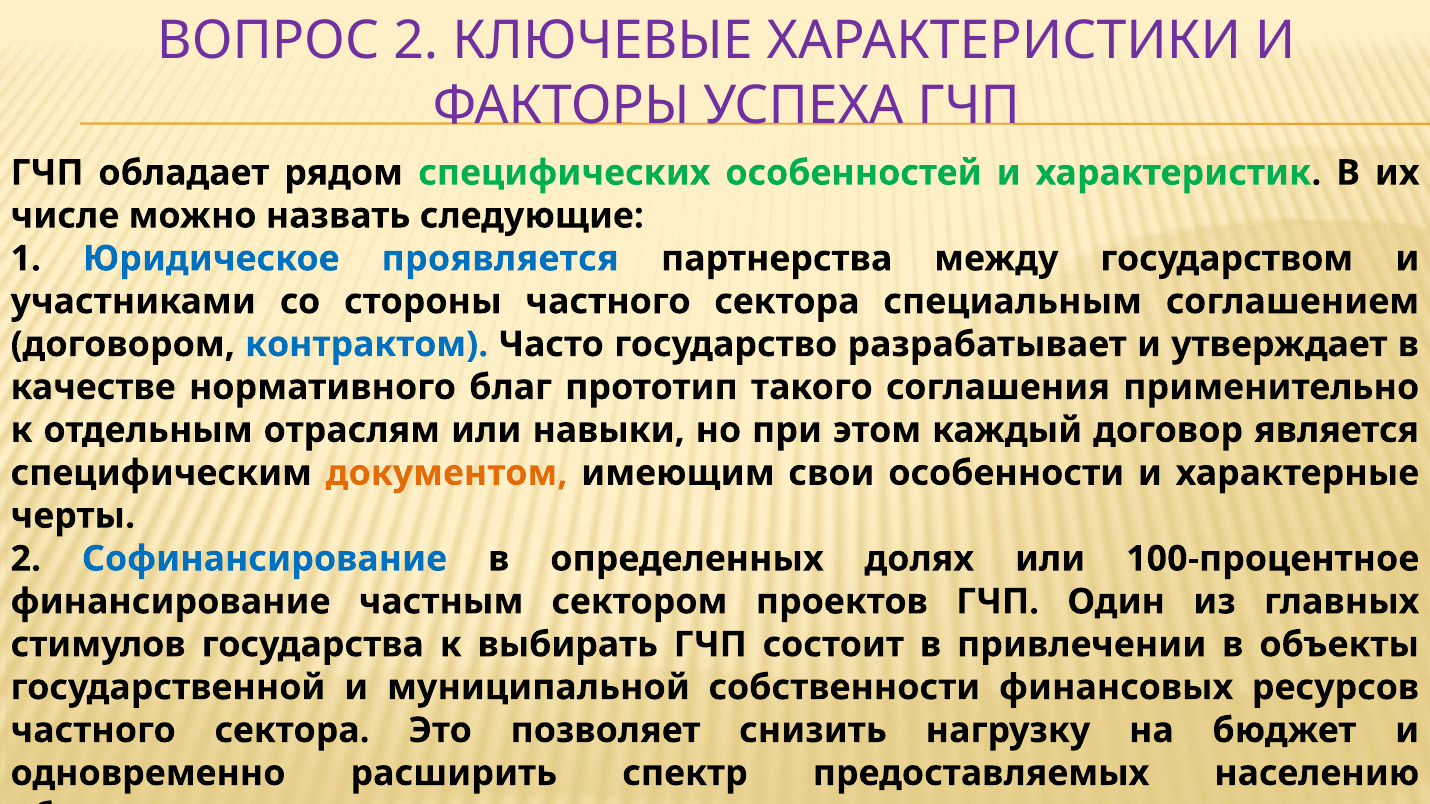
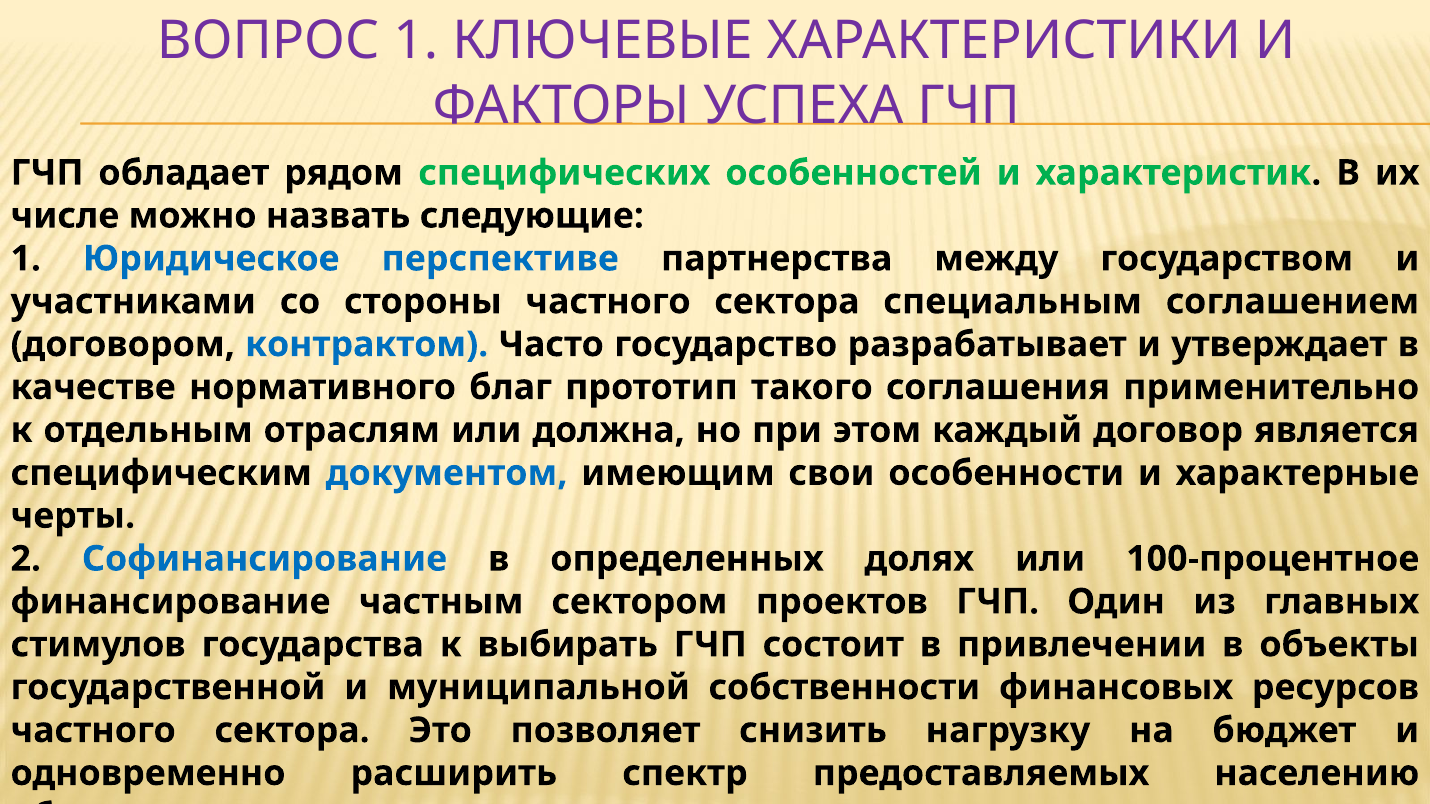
ВОПРОС 2: 2 -> 1
проявляется: проявляется -> перспективе
навыки: навыки -> должна
документом colour: orange -> blue
